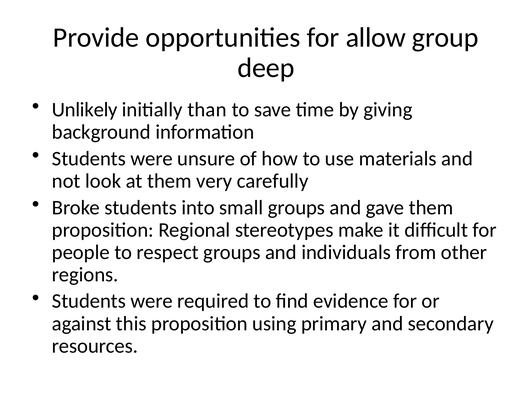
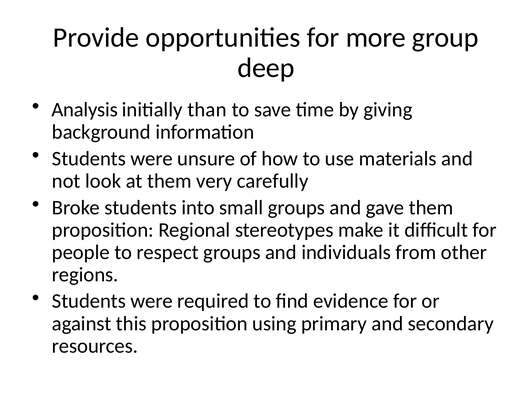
allow: allow -> more
Unlikely: Unlikely -> Analysis
